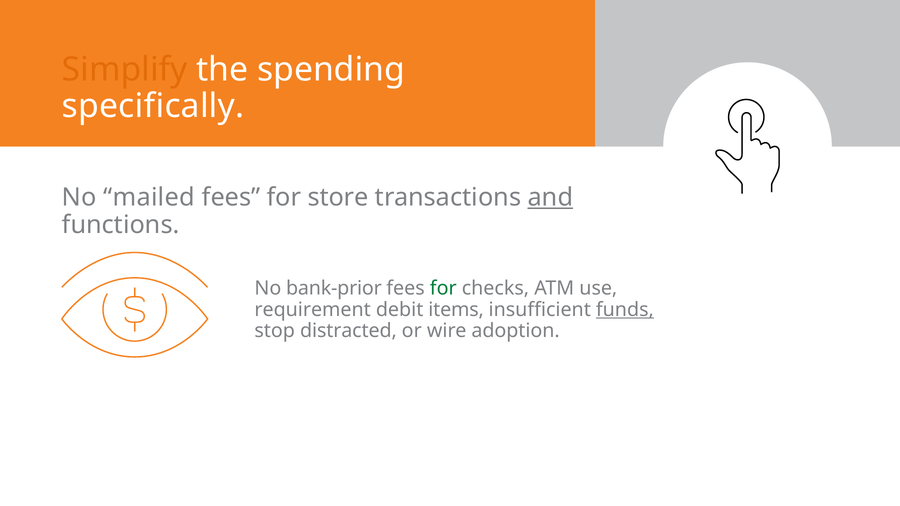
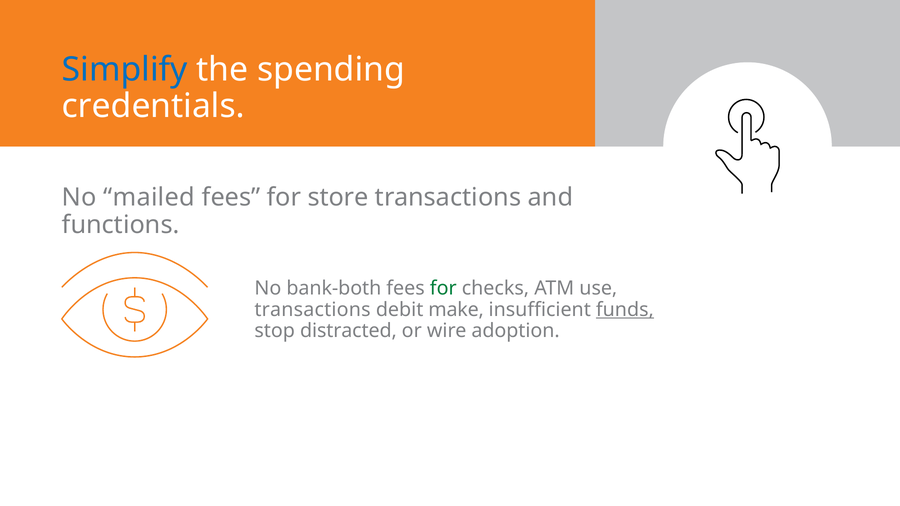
Simplify colour: orange -> blue
specifically: specifically -> credentials
and underline: present -> none
bank-prior: bank-prior -> bank-both
requirement at (313, 310): requirement -> transactions
items: items -> make
